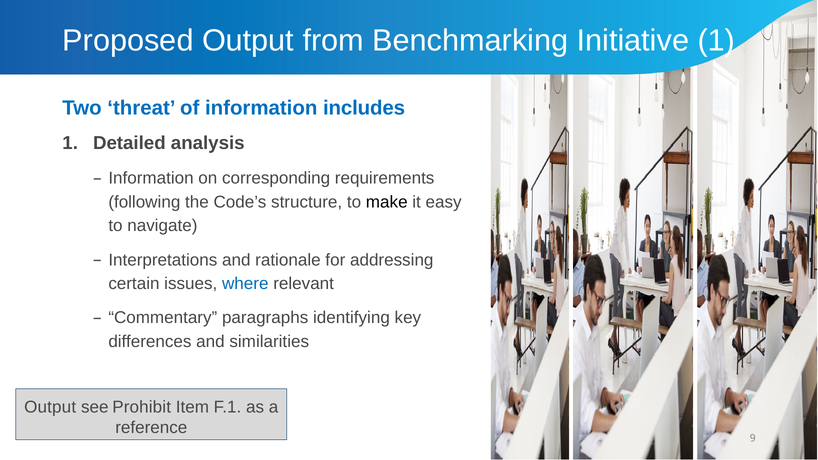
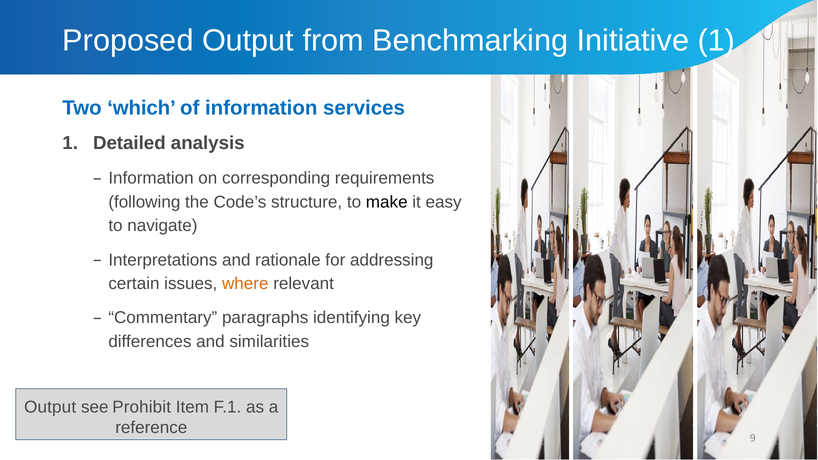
threat: threat -> which
includes: includes -> services
where colour: blue -> orange
